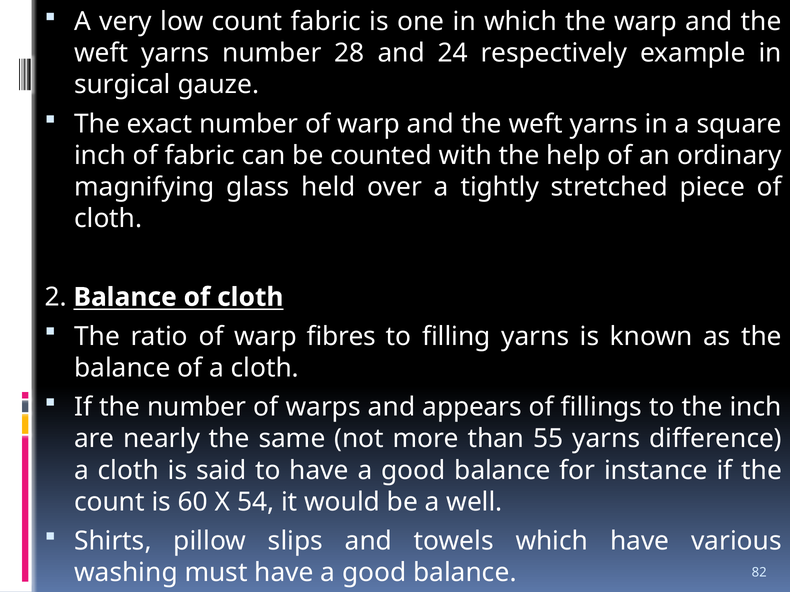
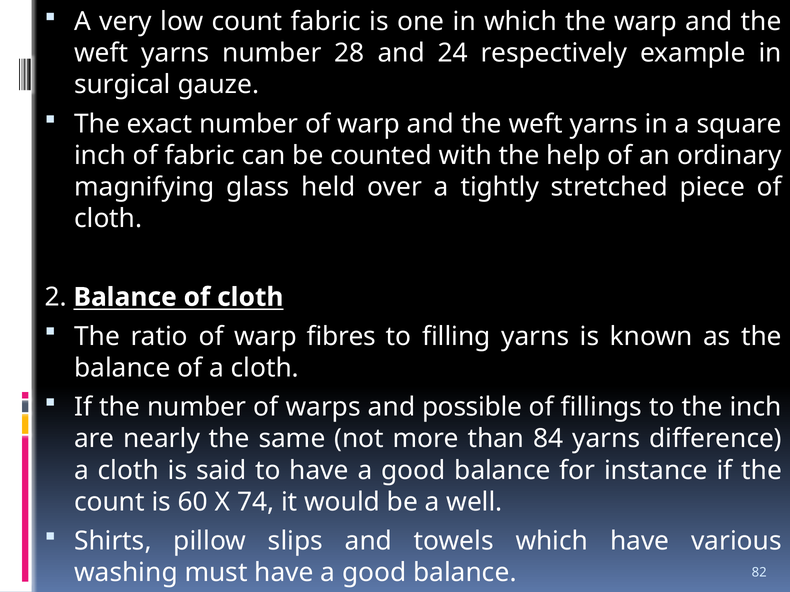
appears: appears -> possible
55: 55 -> 84
54: 54 -> 74
